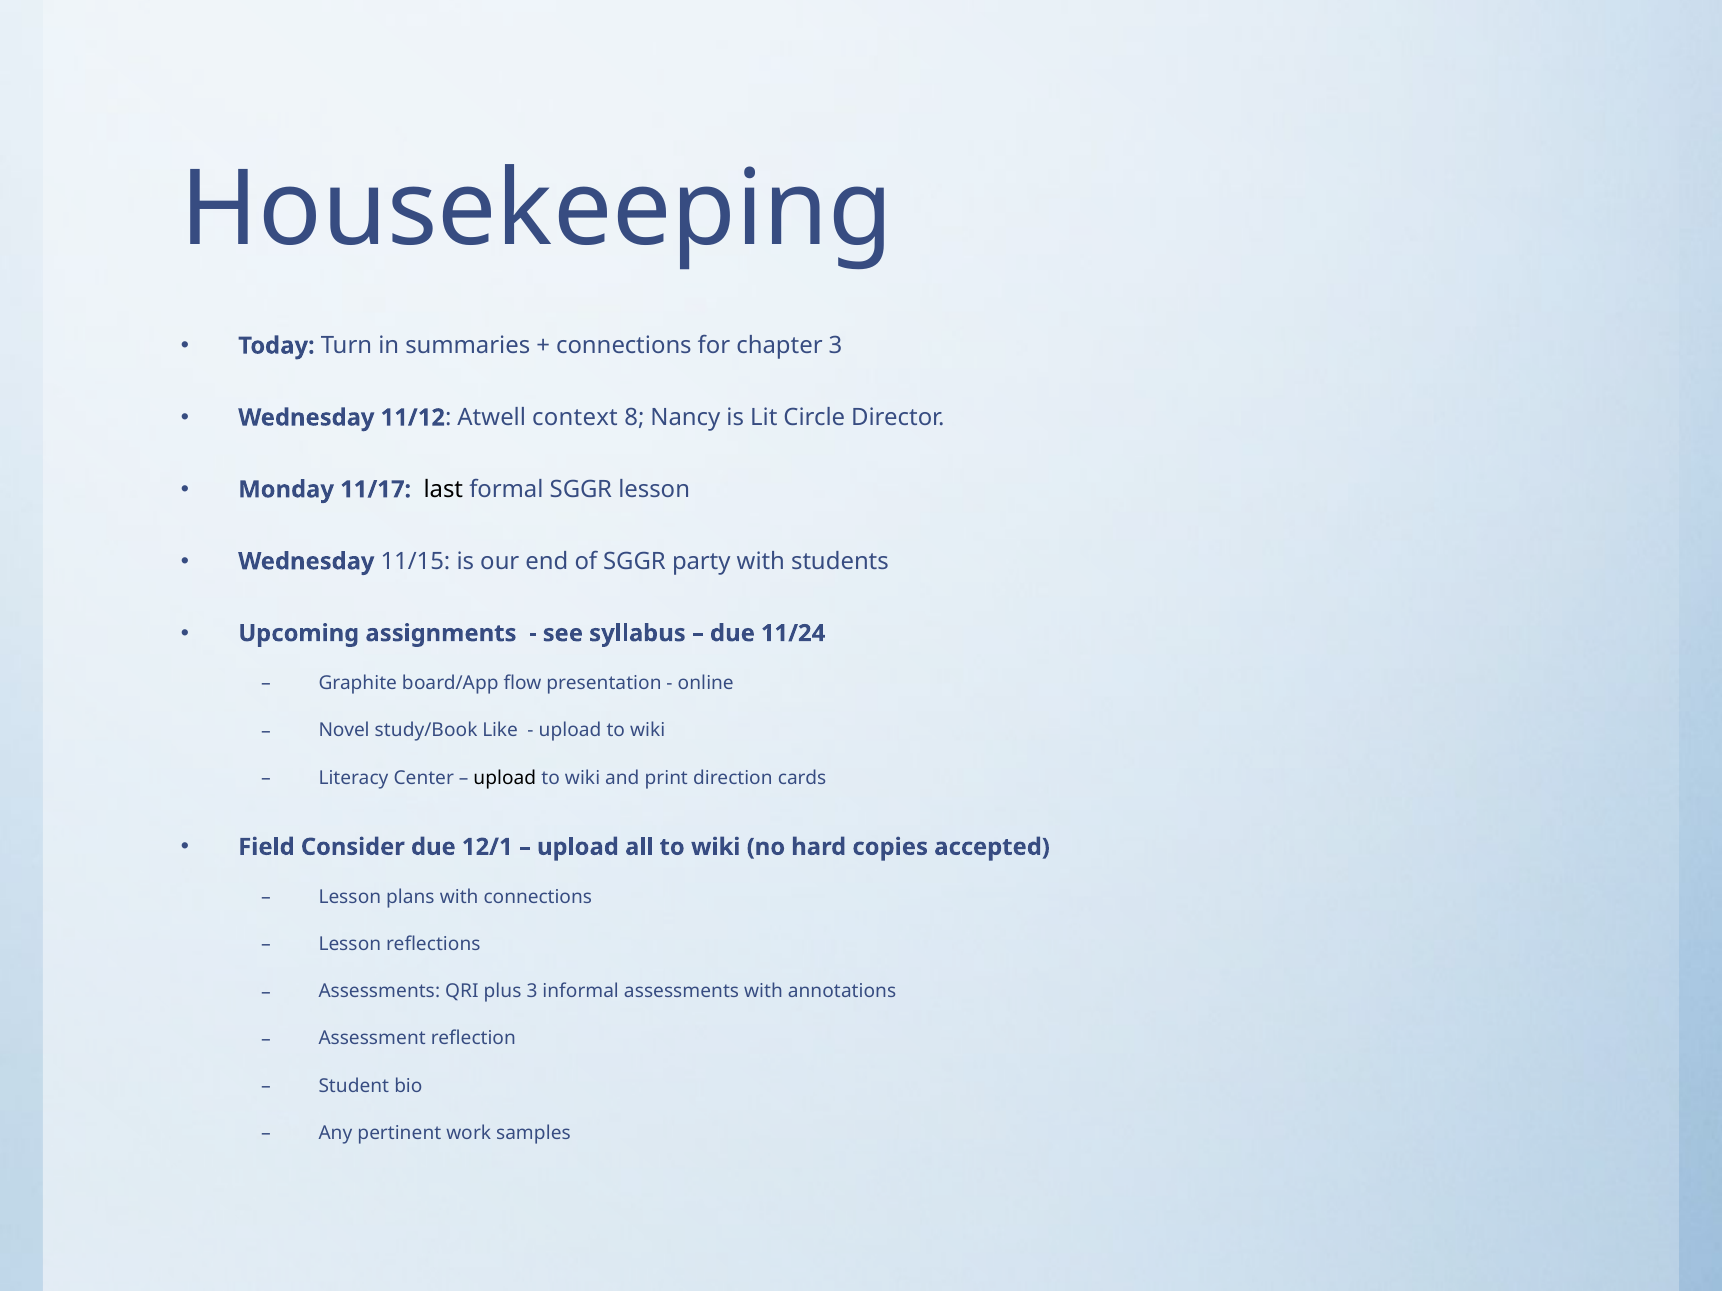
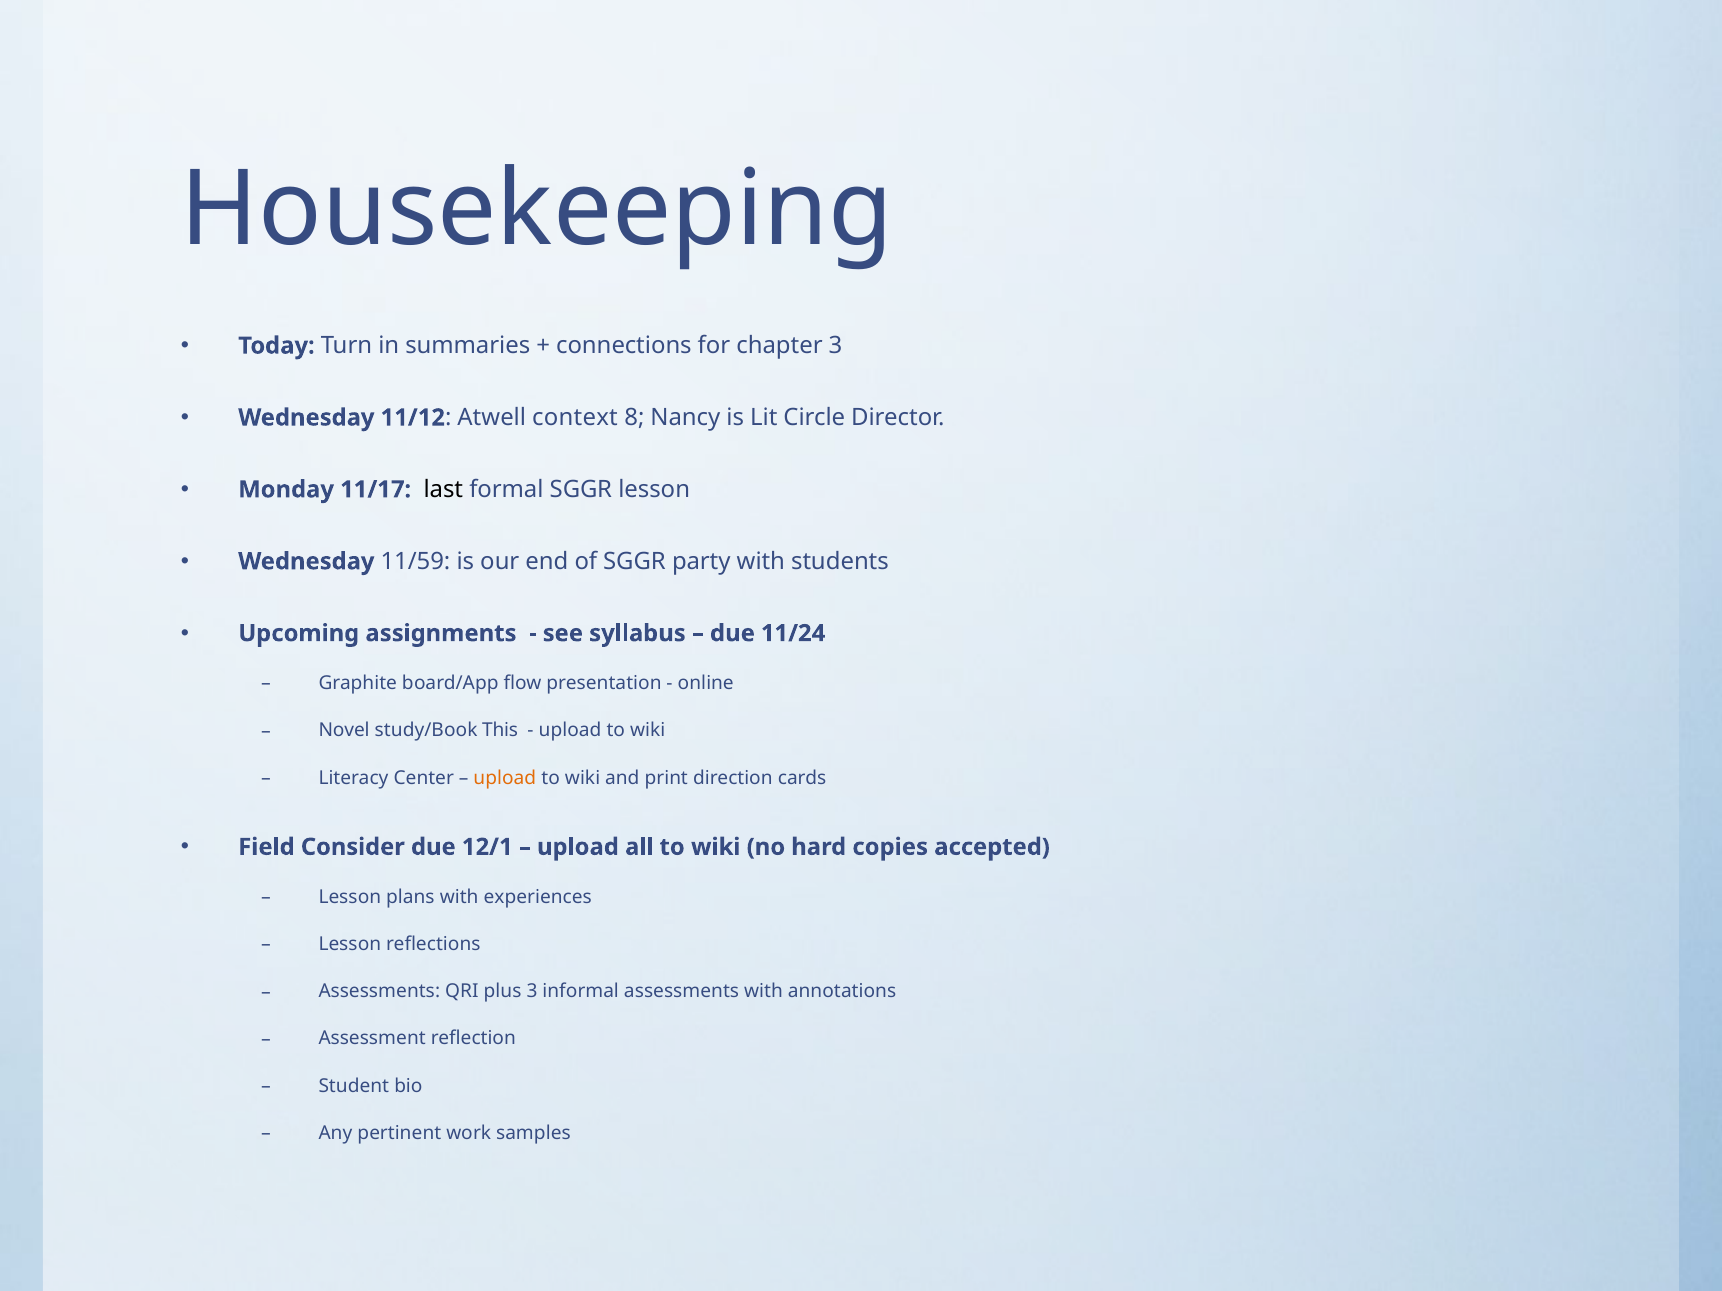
11/15: 11/15 -> 11/59
Like: Like -> This
upload at (505, 778) colour: black -> orange
with connections: connections -> experiences
